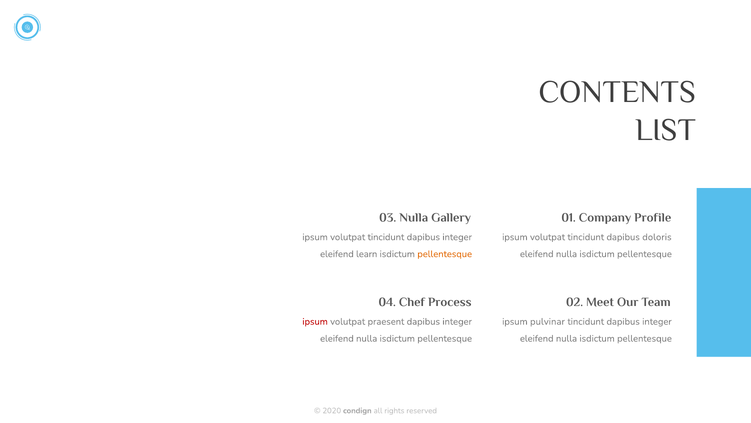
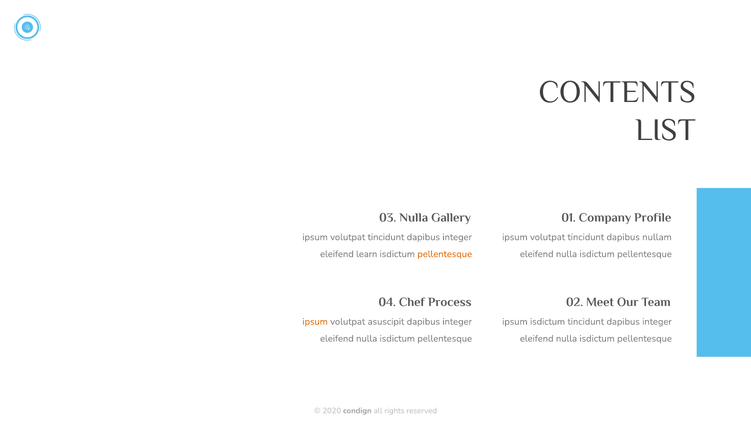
doloris: doloris -> nullam
ipsum at (315, 321) colour: red -> orange
praesent: praesent -> asuscipit
ipsum pulvinar: pulvinar -> isdictum
